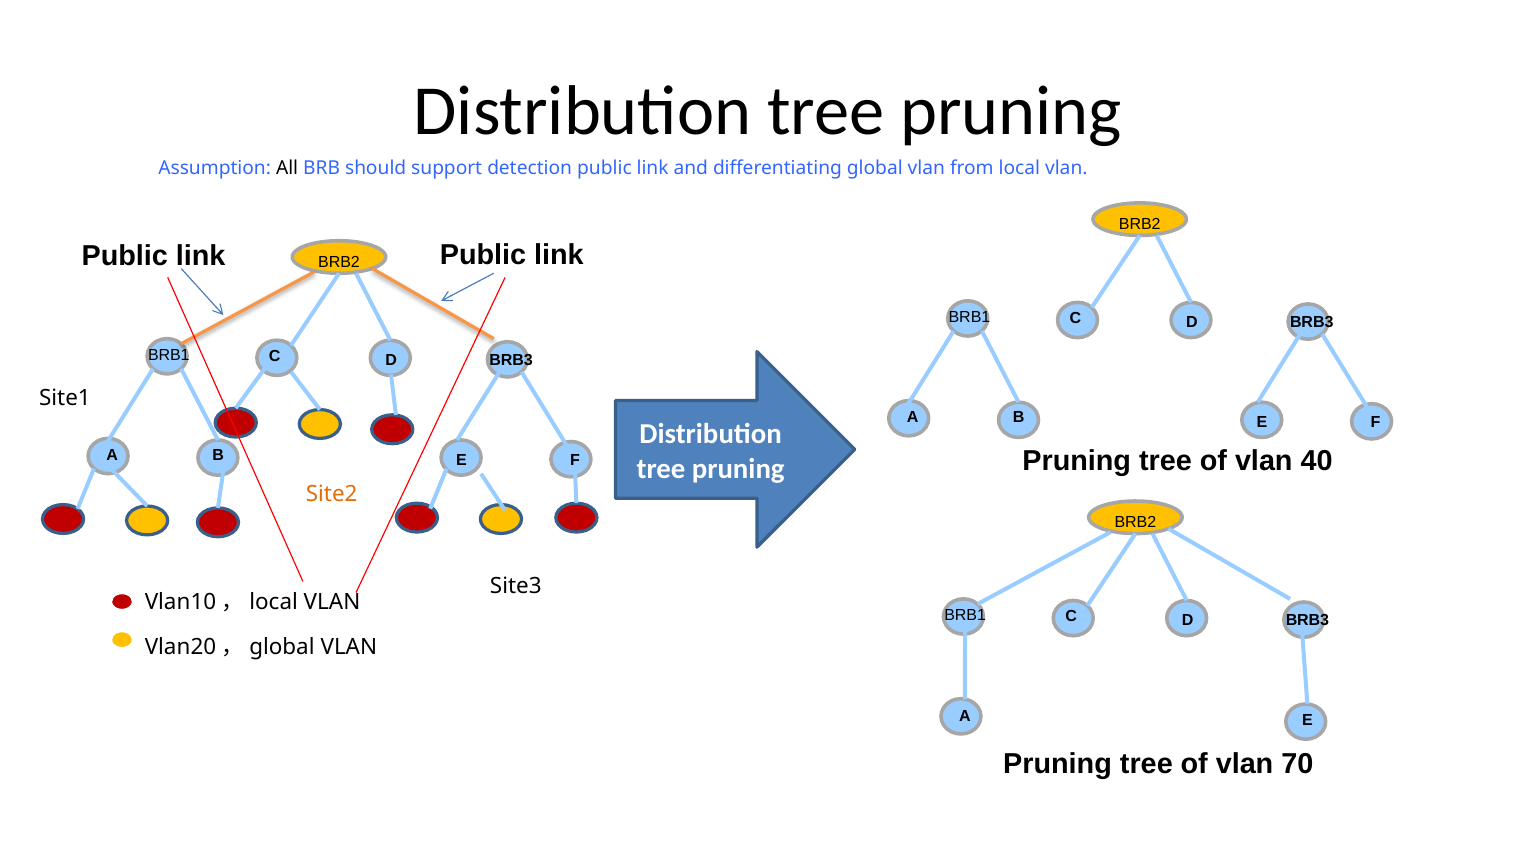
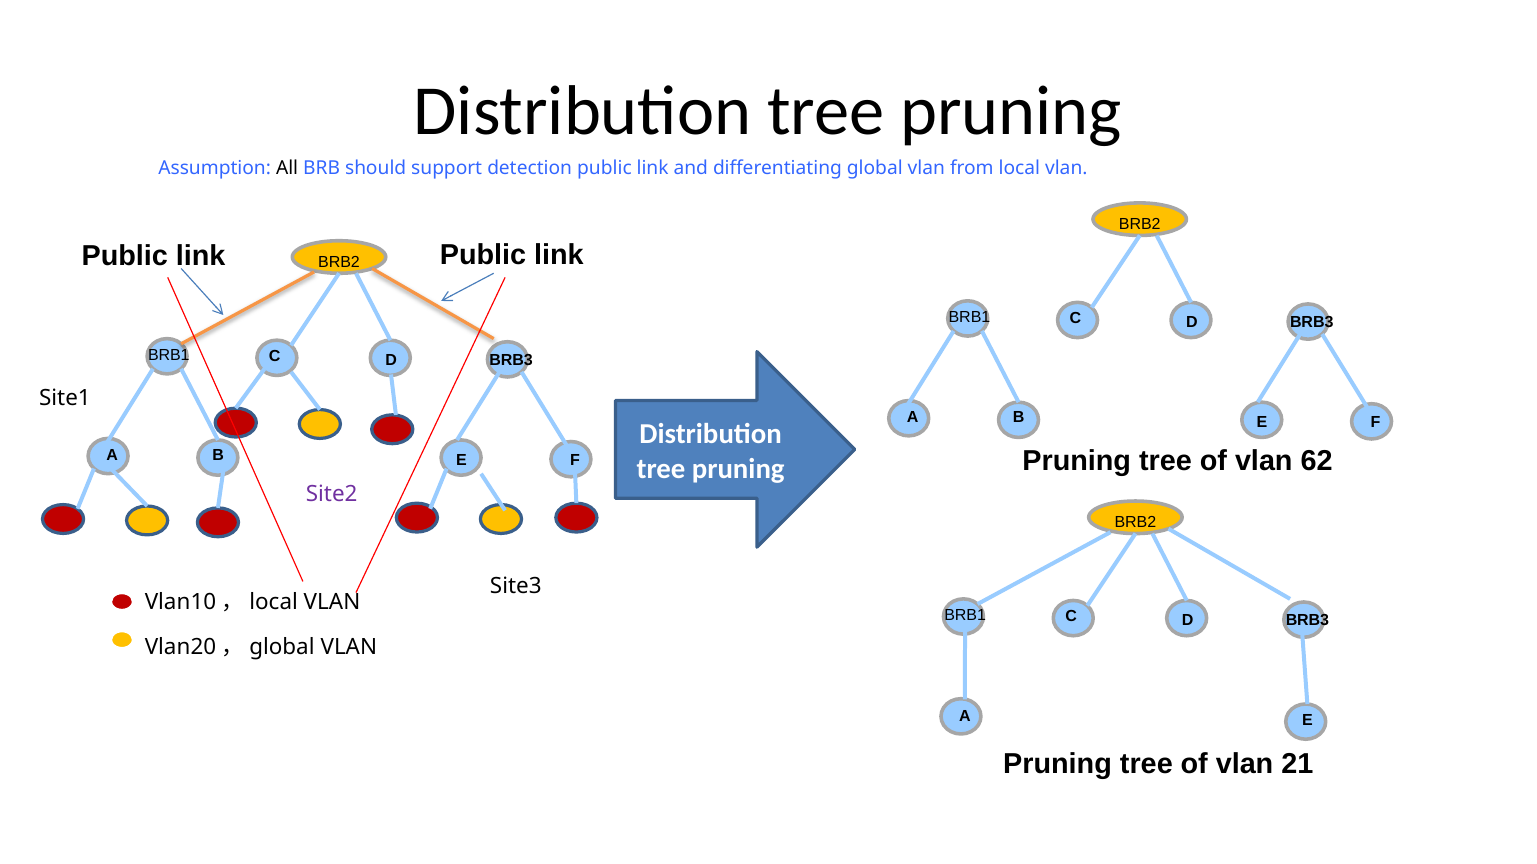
40: 40 -> 62
Site2 colour: orange -> purple
70: 70 -> 21
